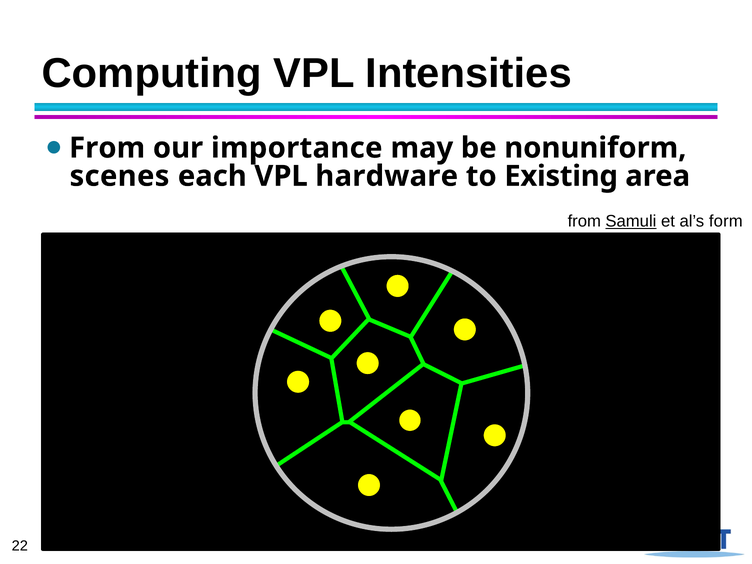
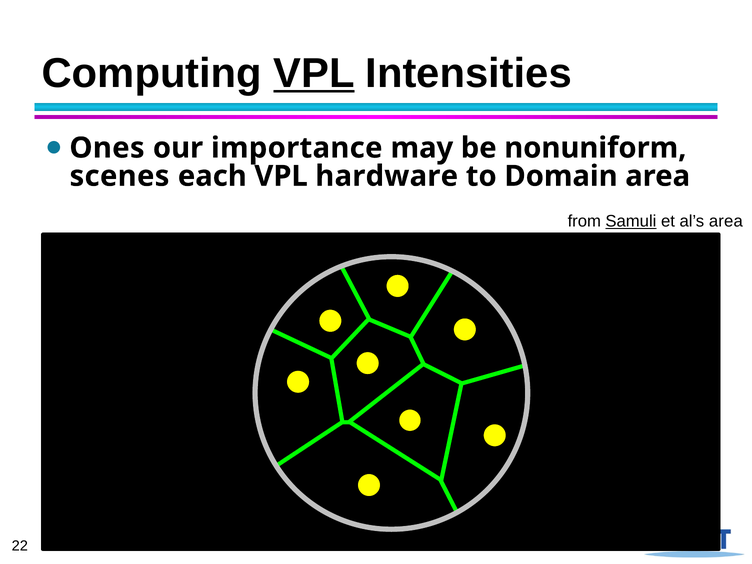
VPL at (314, 73) underline: none -> present
From at (107, 148): From -> Ones
Existing: Existing -> Domain
al’s form: form -> area
